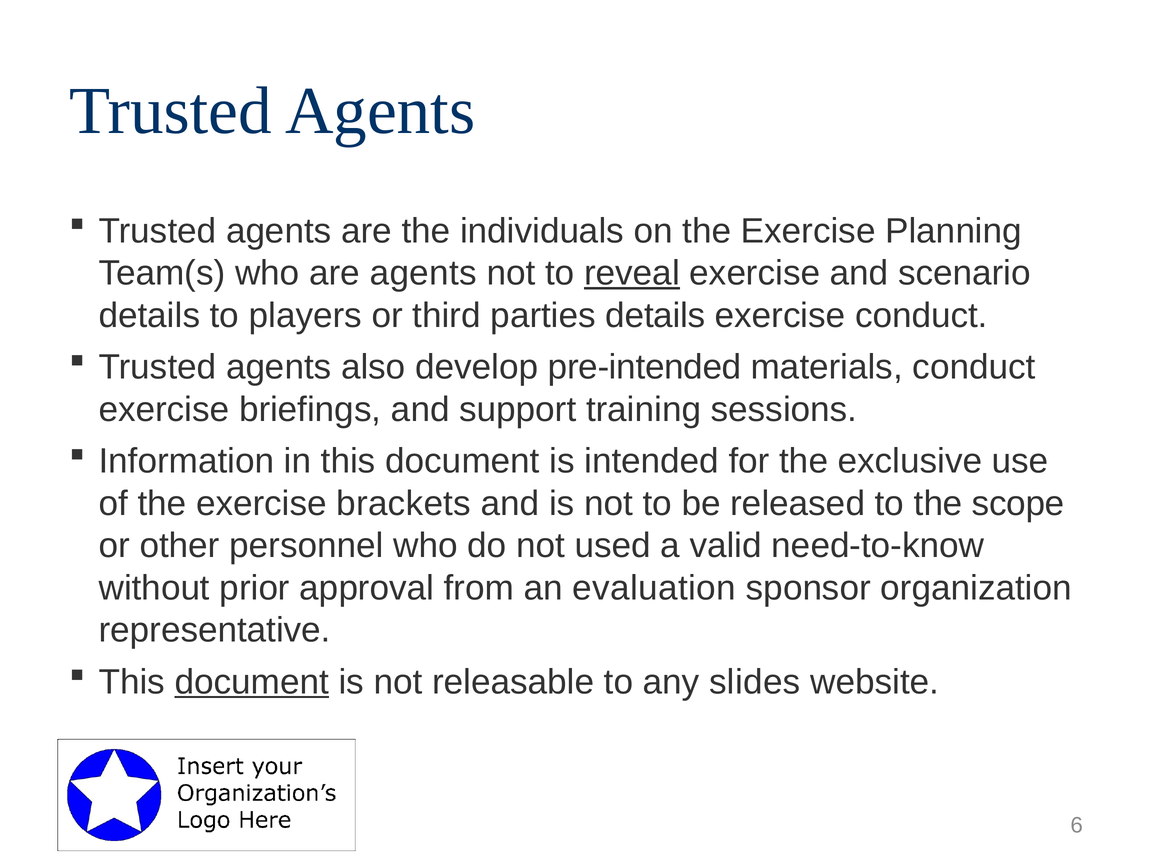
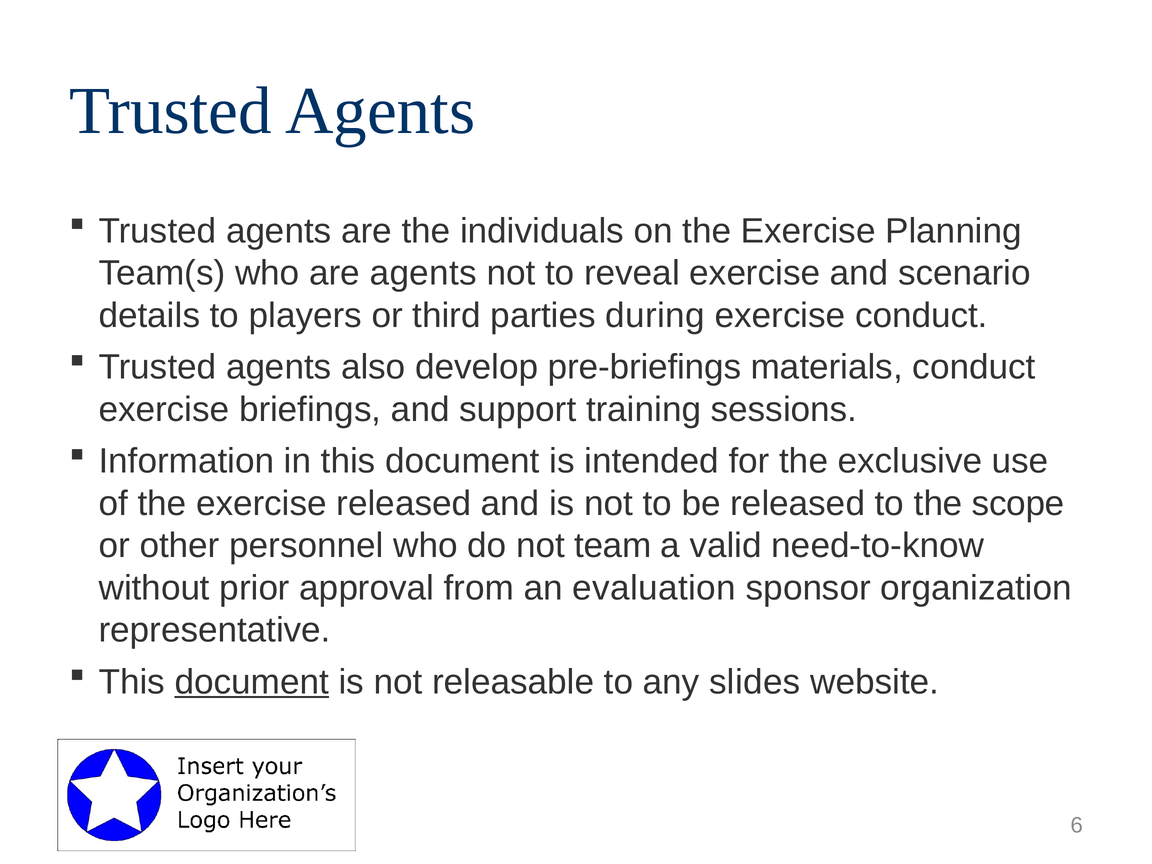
reveal underline: present -> none
parties details: details -> during
pre-intended: pre-intended -> pre-briefings
exercise brackets: brackets -> released
used: used -> team
